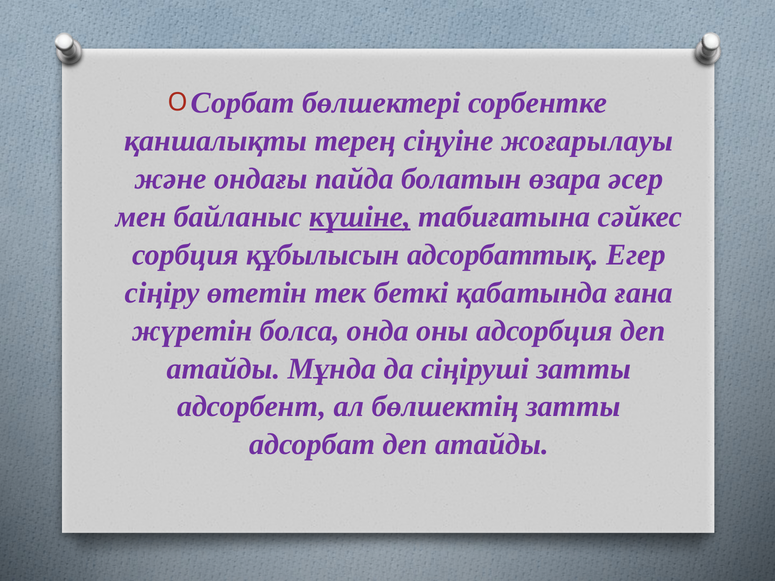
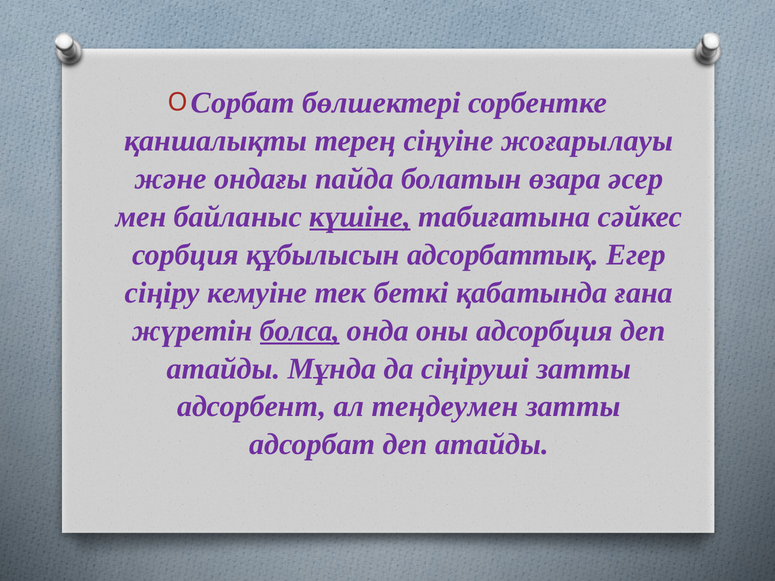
өтетін: өтетін -> кемуіне
болса underline: none -> present
бөлшектің: бөлшектің -> теңдеумен
